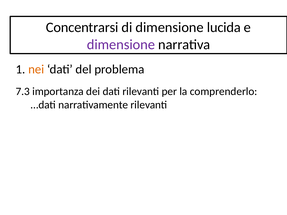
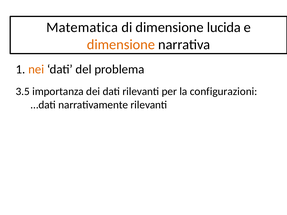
Concentrarsi: Concentrarsi -> Matematica
dimensione at (121, 45) colour: purple -> orange
7.3: 7.3 -> 3.5
comprenderlo: comprenderlo -> configurazioni
